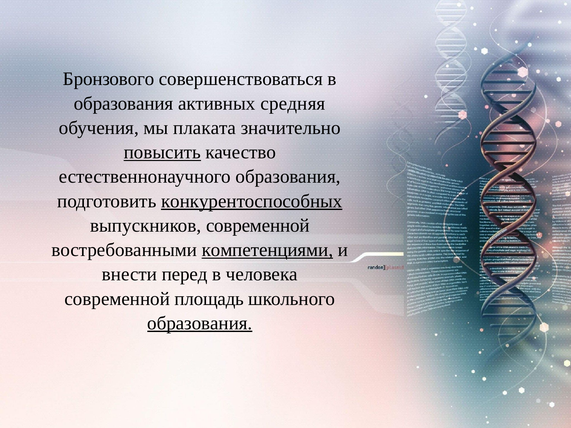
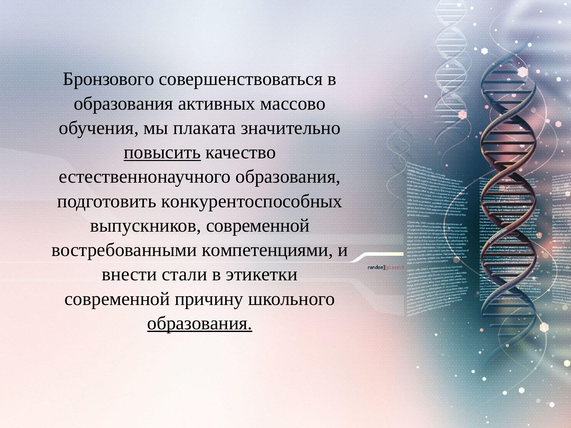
средняя: средняя -> массово
конкурентоспособных underline: present -> none
компетенциями underline: present -> none
перед: перед -> стали
человека: человека -> этикетки
площадь: площадь -> причину
